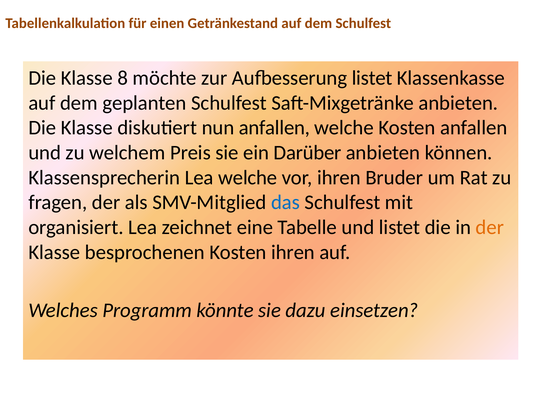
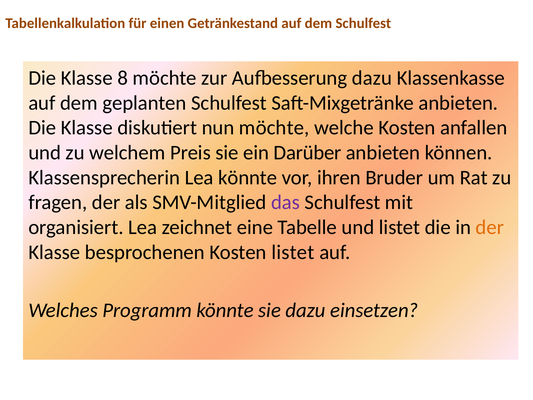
Aufbesserung listet: listet -> dazu
nun anfallen: anfallen -> möchte
Lea welche: welche -> könnte
das colour: blue -> purple
Kosten ihren: ihren -> listet
